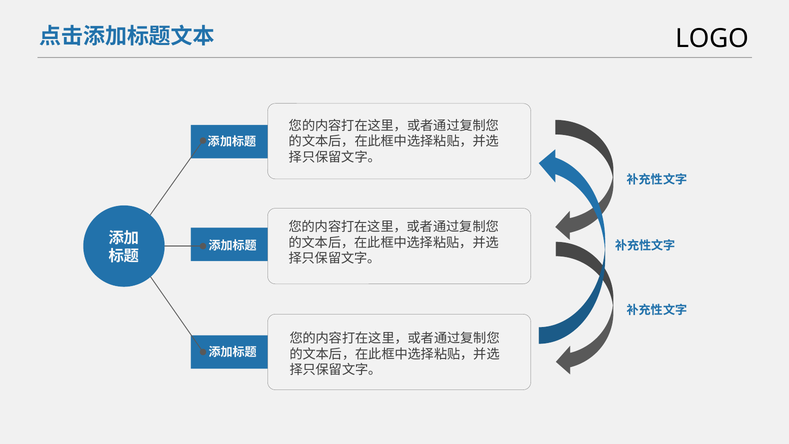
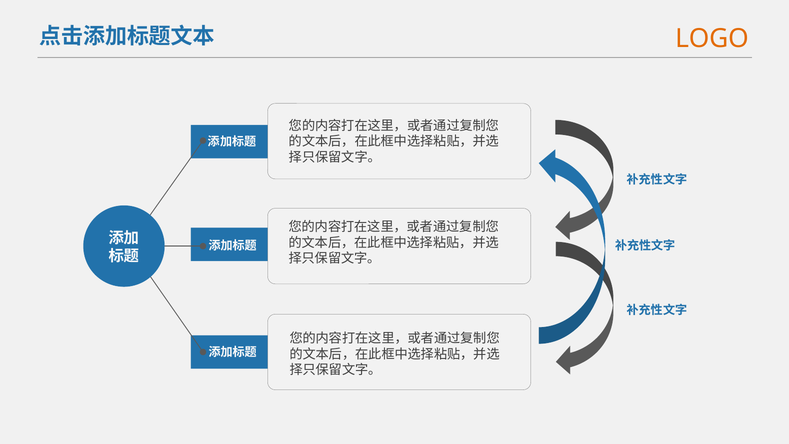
LOGO colour: black -> orange
